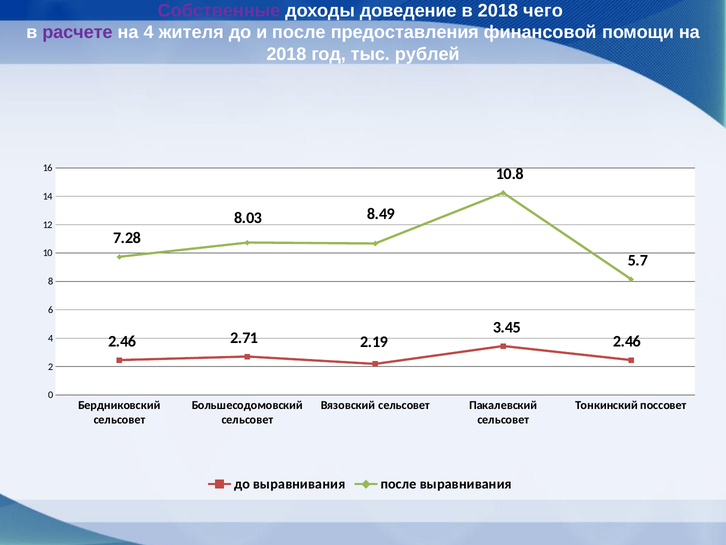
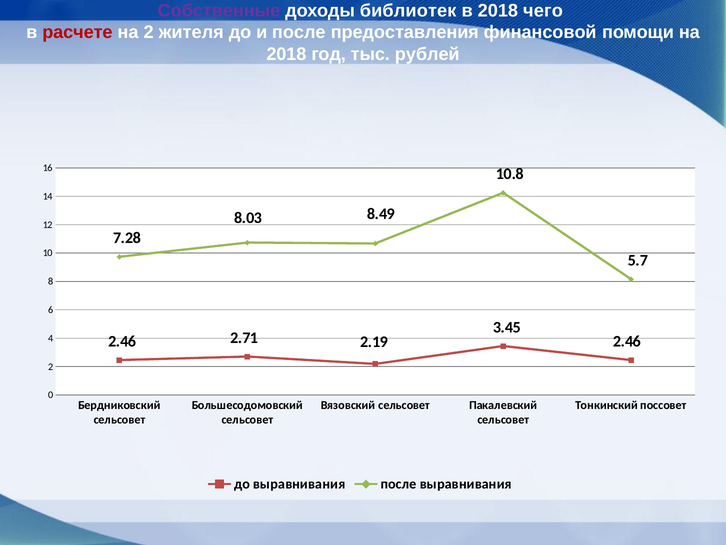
доведение: доведение -> библиотек
расчете colour: purple -> red
на 4: 4 -> 2
